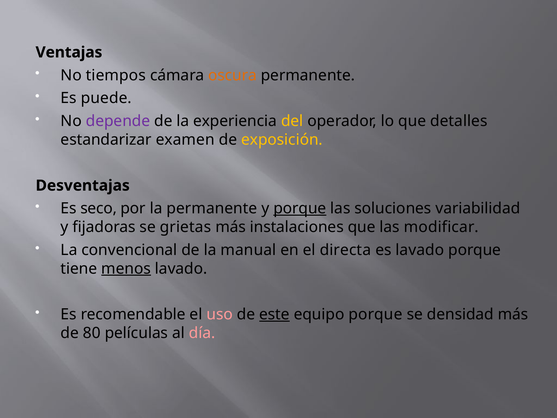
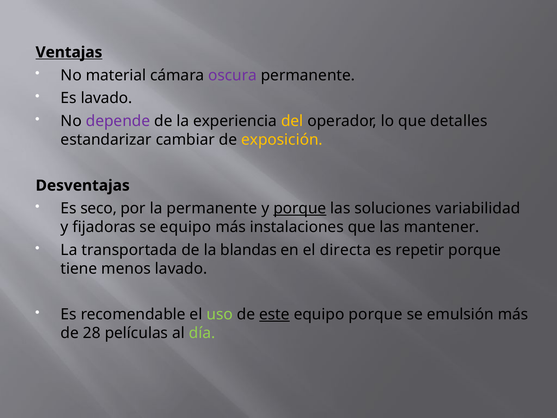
Ventajas underline: none -> present
tiempos: tiempos -> material
oscura colour: orange -> purple
Es puede: puede -> lavado
examen: examen -> cambiar
se grietas: grietas -> equipo
modificar: modificar -> mantener
convencional: convencional -> transportada
manual: manual -> blandas
es lavado: lavado -> repetir
menos underline: present -> none
uso colour: pink -> light green
densidad: densidad -> emulsión
80: 80 -> 28
día colour: pink -> light green
